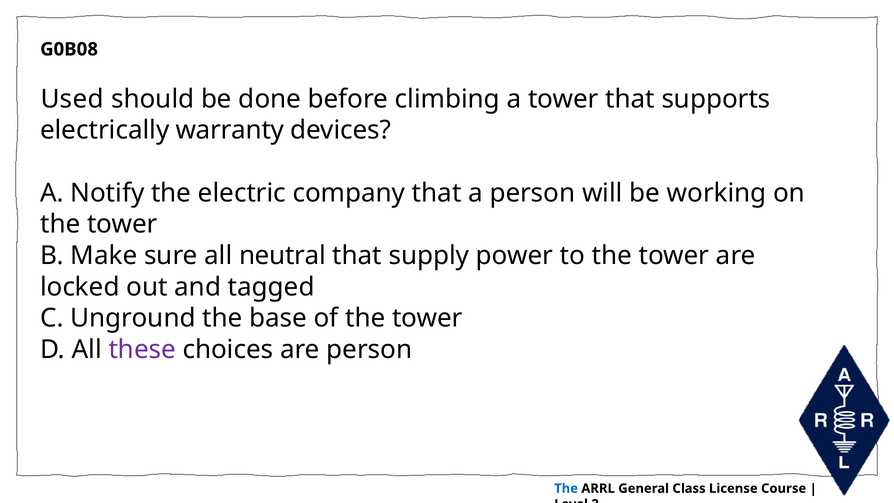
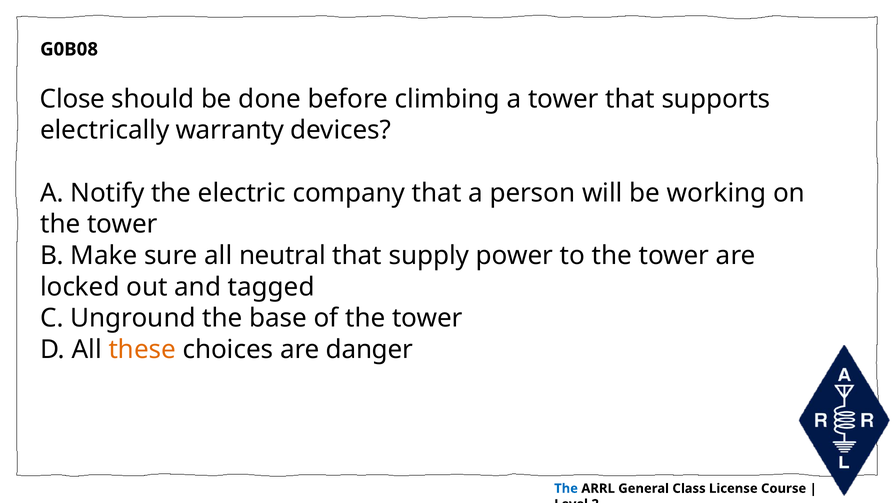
Used: Used -> Close
these colour: purple -> orange
are person: person -> danger
